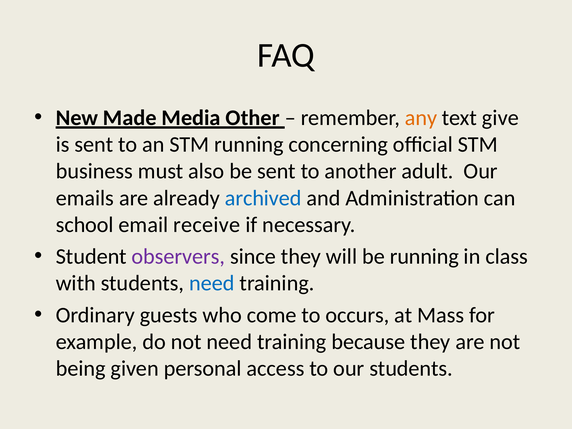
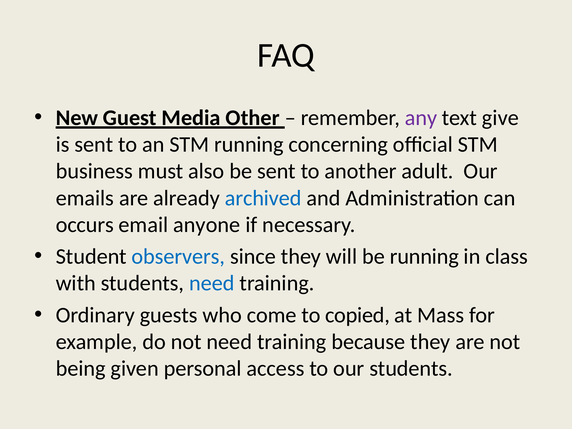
Made: Made -> Guest
any colour: orange -> purple
school: school -> occurs
receive: receive -> anyone
observers colour: purple -> blue
occurs: occurs -> copied
